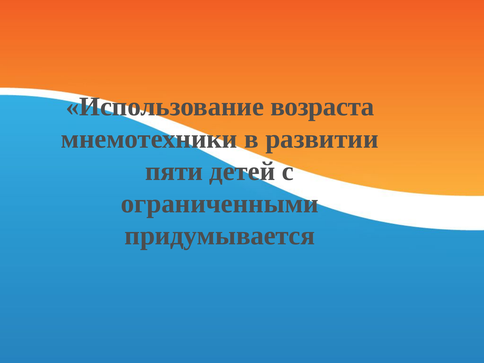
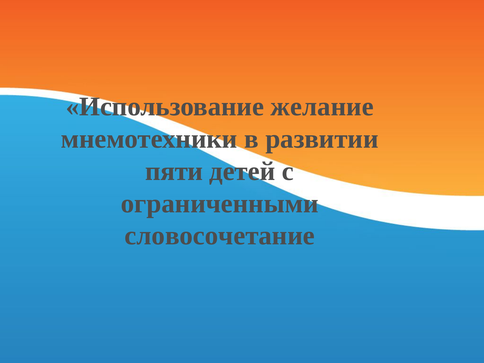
возраста: возраста -> желание
придумывается: придумывается -> словосочетание
